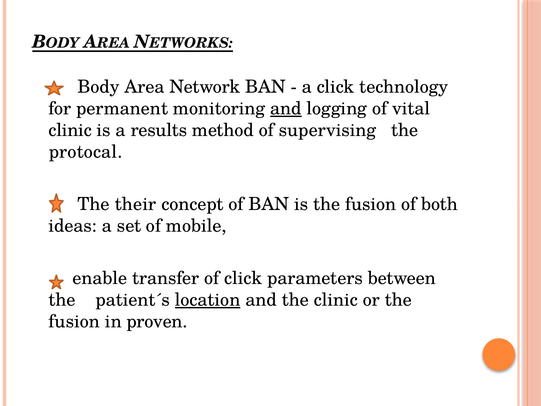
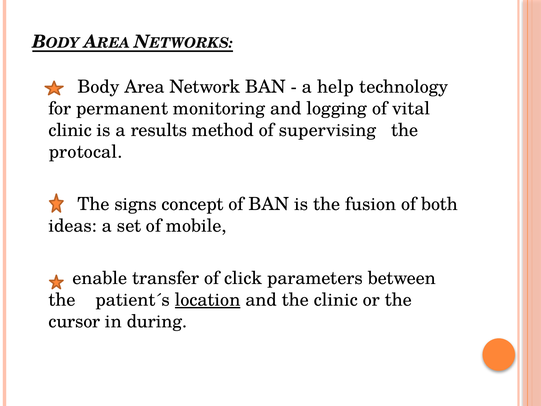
a click: click -> help
and at (286, 109) underline: present -> none
their: their -> signs
fusion at (74, 321): fusion -> cursor
proven: proven -> during
